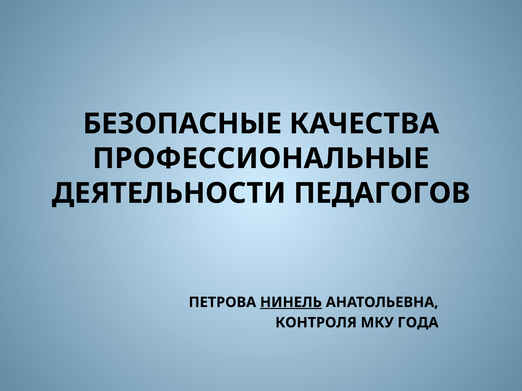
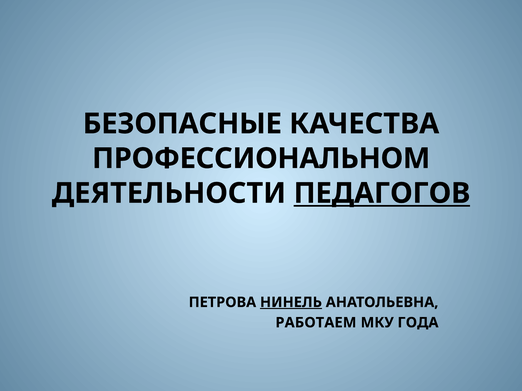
ПРОФЕССИОНАЛЬНЫЕ: ПРОФЕССИОНАЛЬНЫЕ -> ПРОФЕССИОНАЛЬНОМ
ПЕДАГОГОВ underline: none -> present
КОНТРОЛЯ: КОНТРОЛЯ -> РАБОТАЕМ
